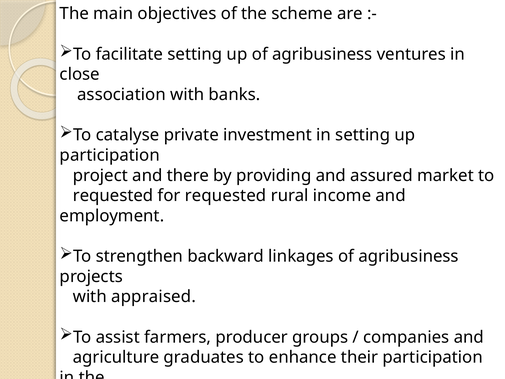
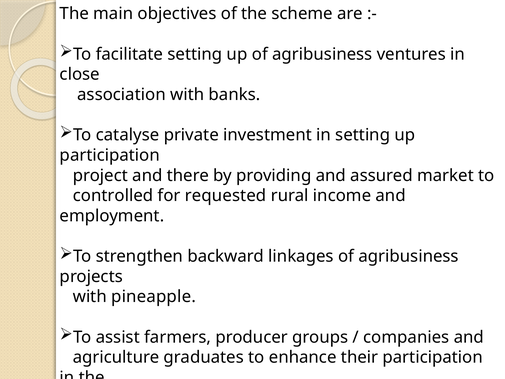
requested at (113, 196): requested -> controlled
appraised: appraised -> pineapple
